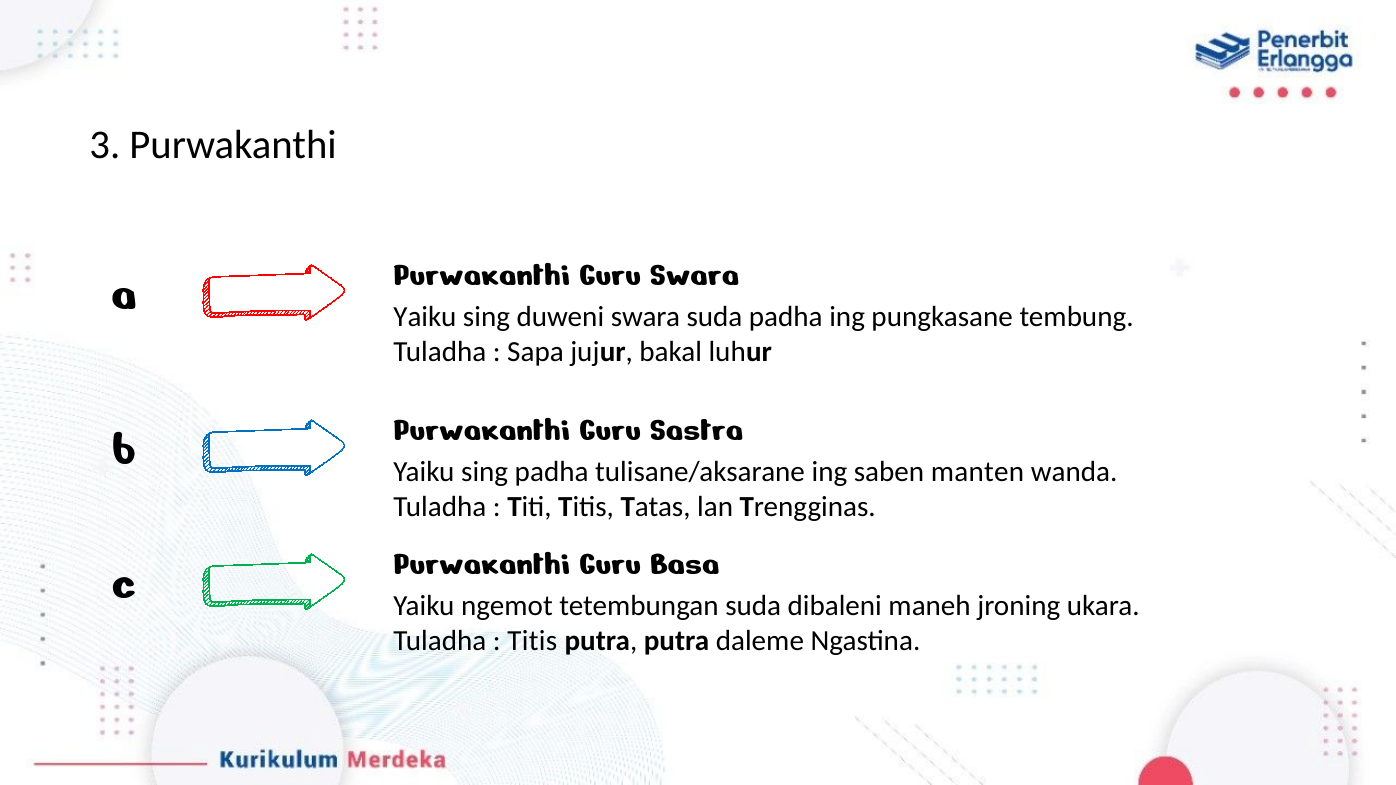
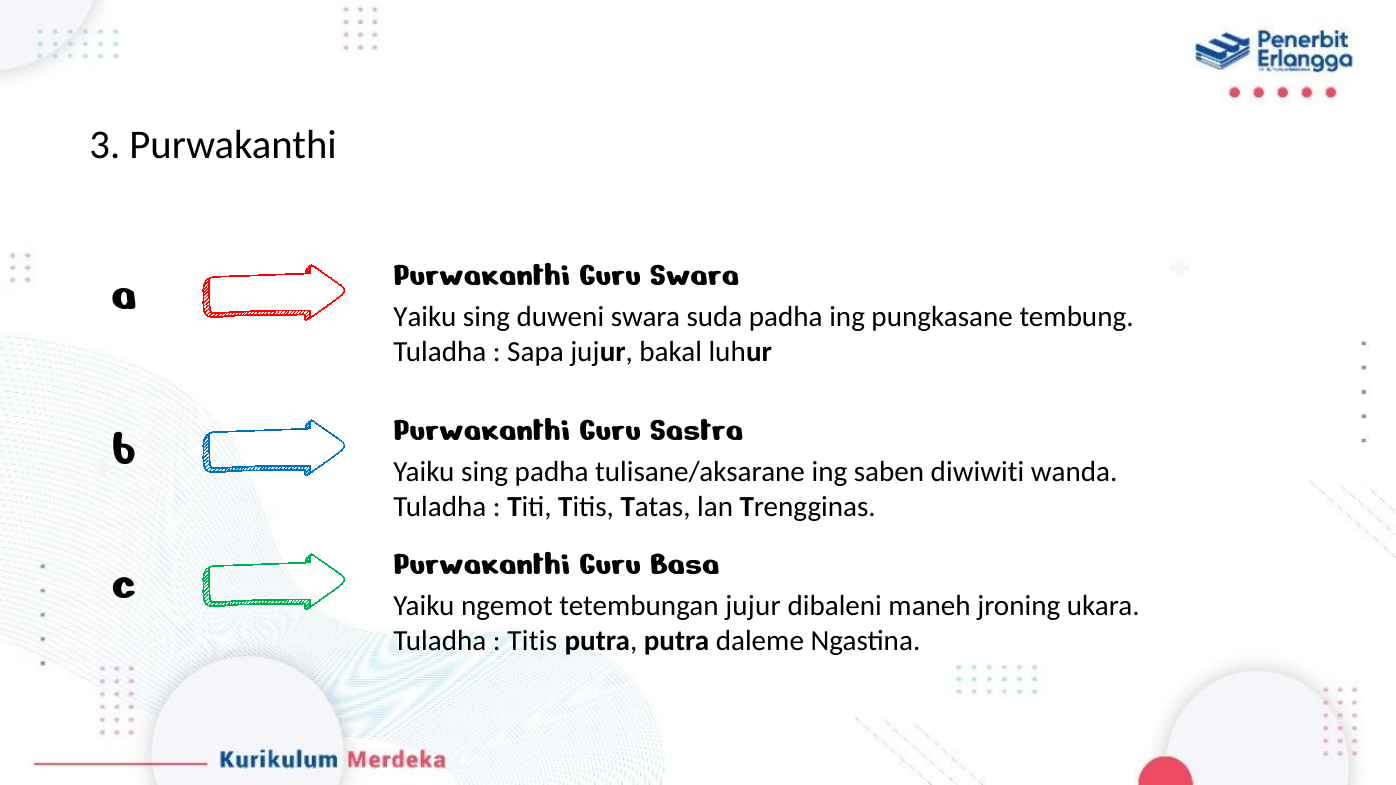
manten: manten -> diwiwiti
tetembungan suda: suda -> jujur
